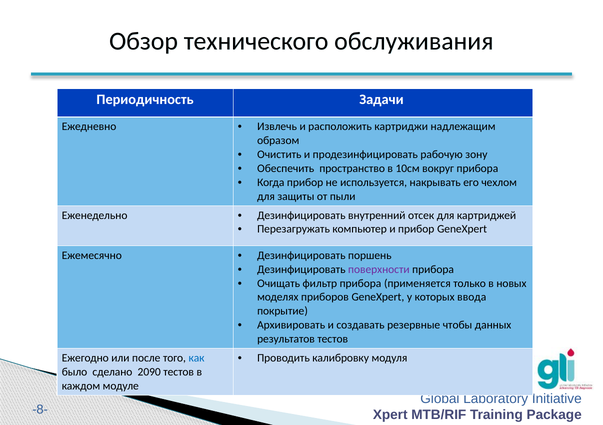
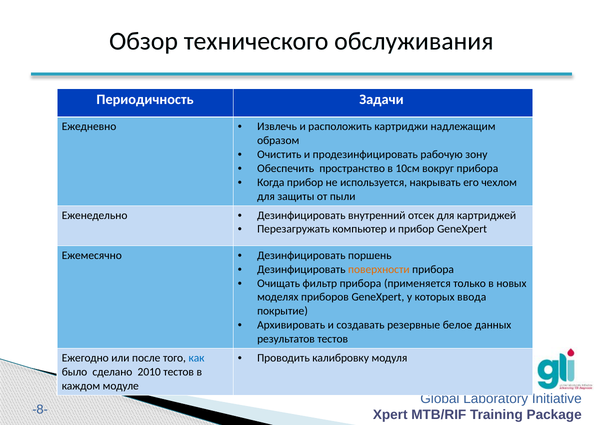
поверхности colour: purple -> orange
чтобы: чтобы -> белое
2090: 2090 -> 2010
